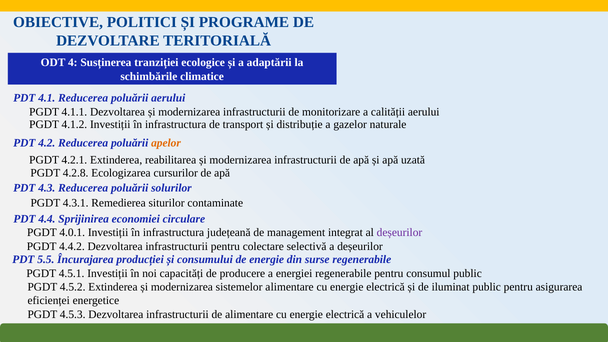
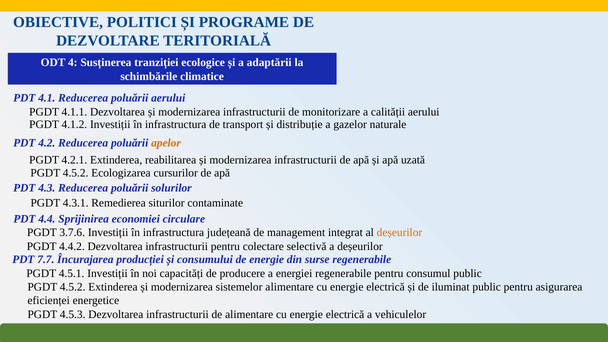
4.2.8 at (76, 173): 4.2.8 -> 4.5.2
4.0.1: 4.0.1 -> 3.7.6
deșeurilor at (399, 233) colour: purple -> orange
5.5: 5.5 -> 7.7
